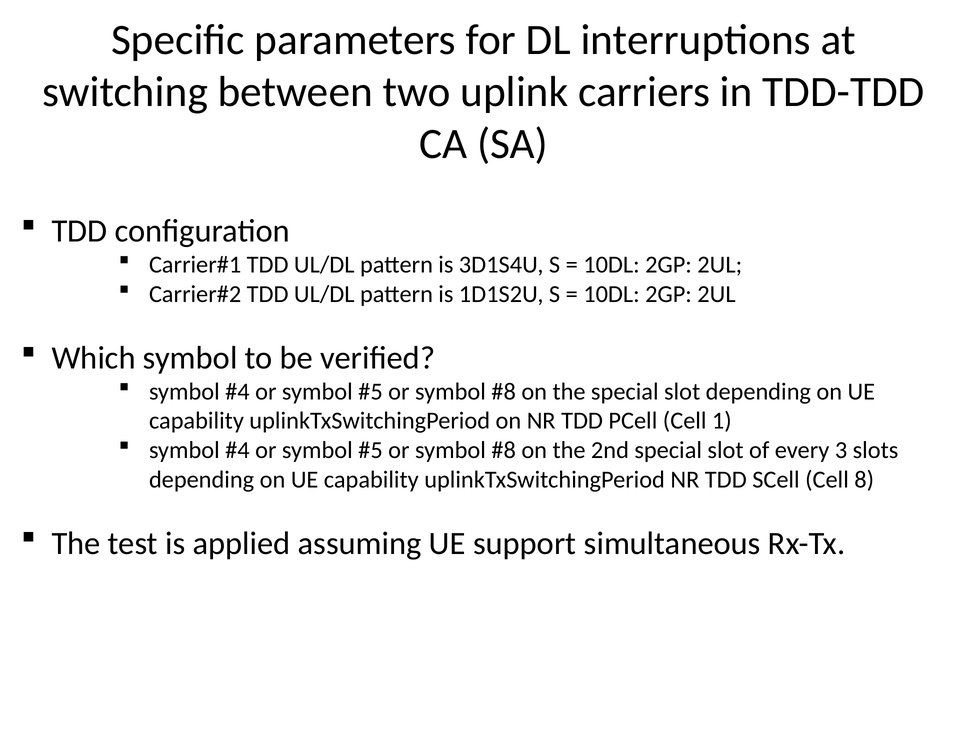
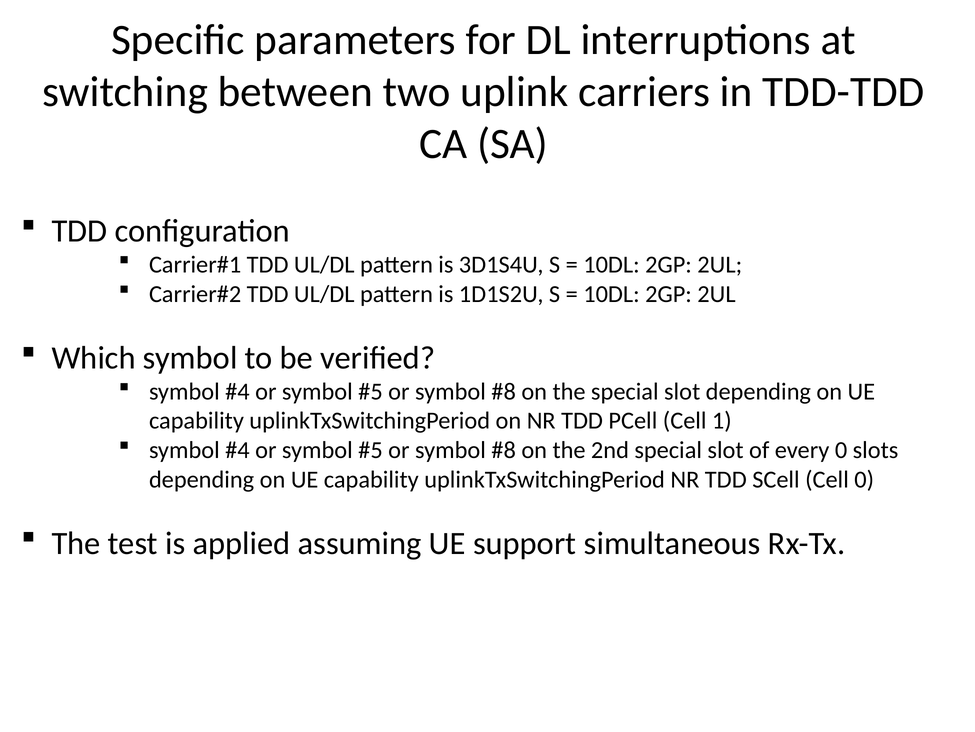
every 3: 3 -> 0
Cell 8: 8 -> 0
